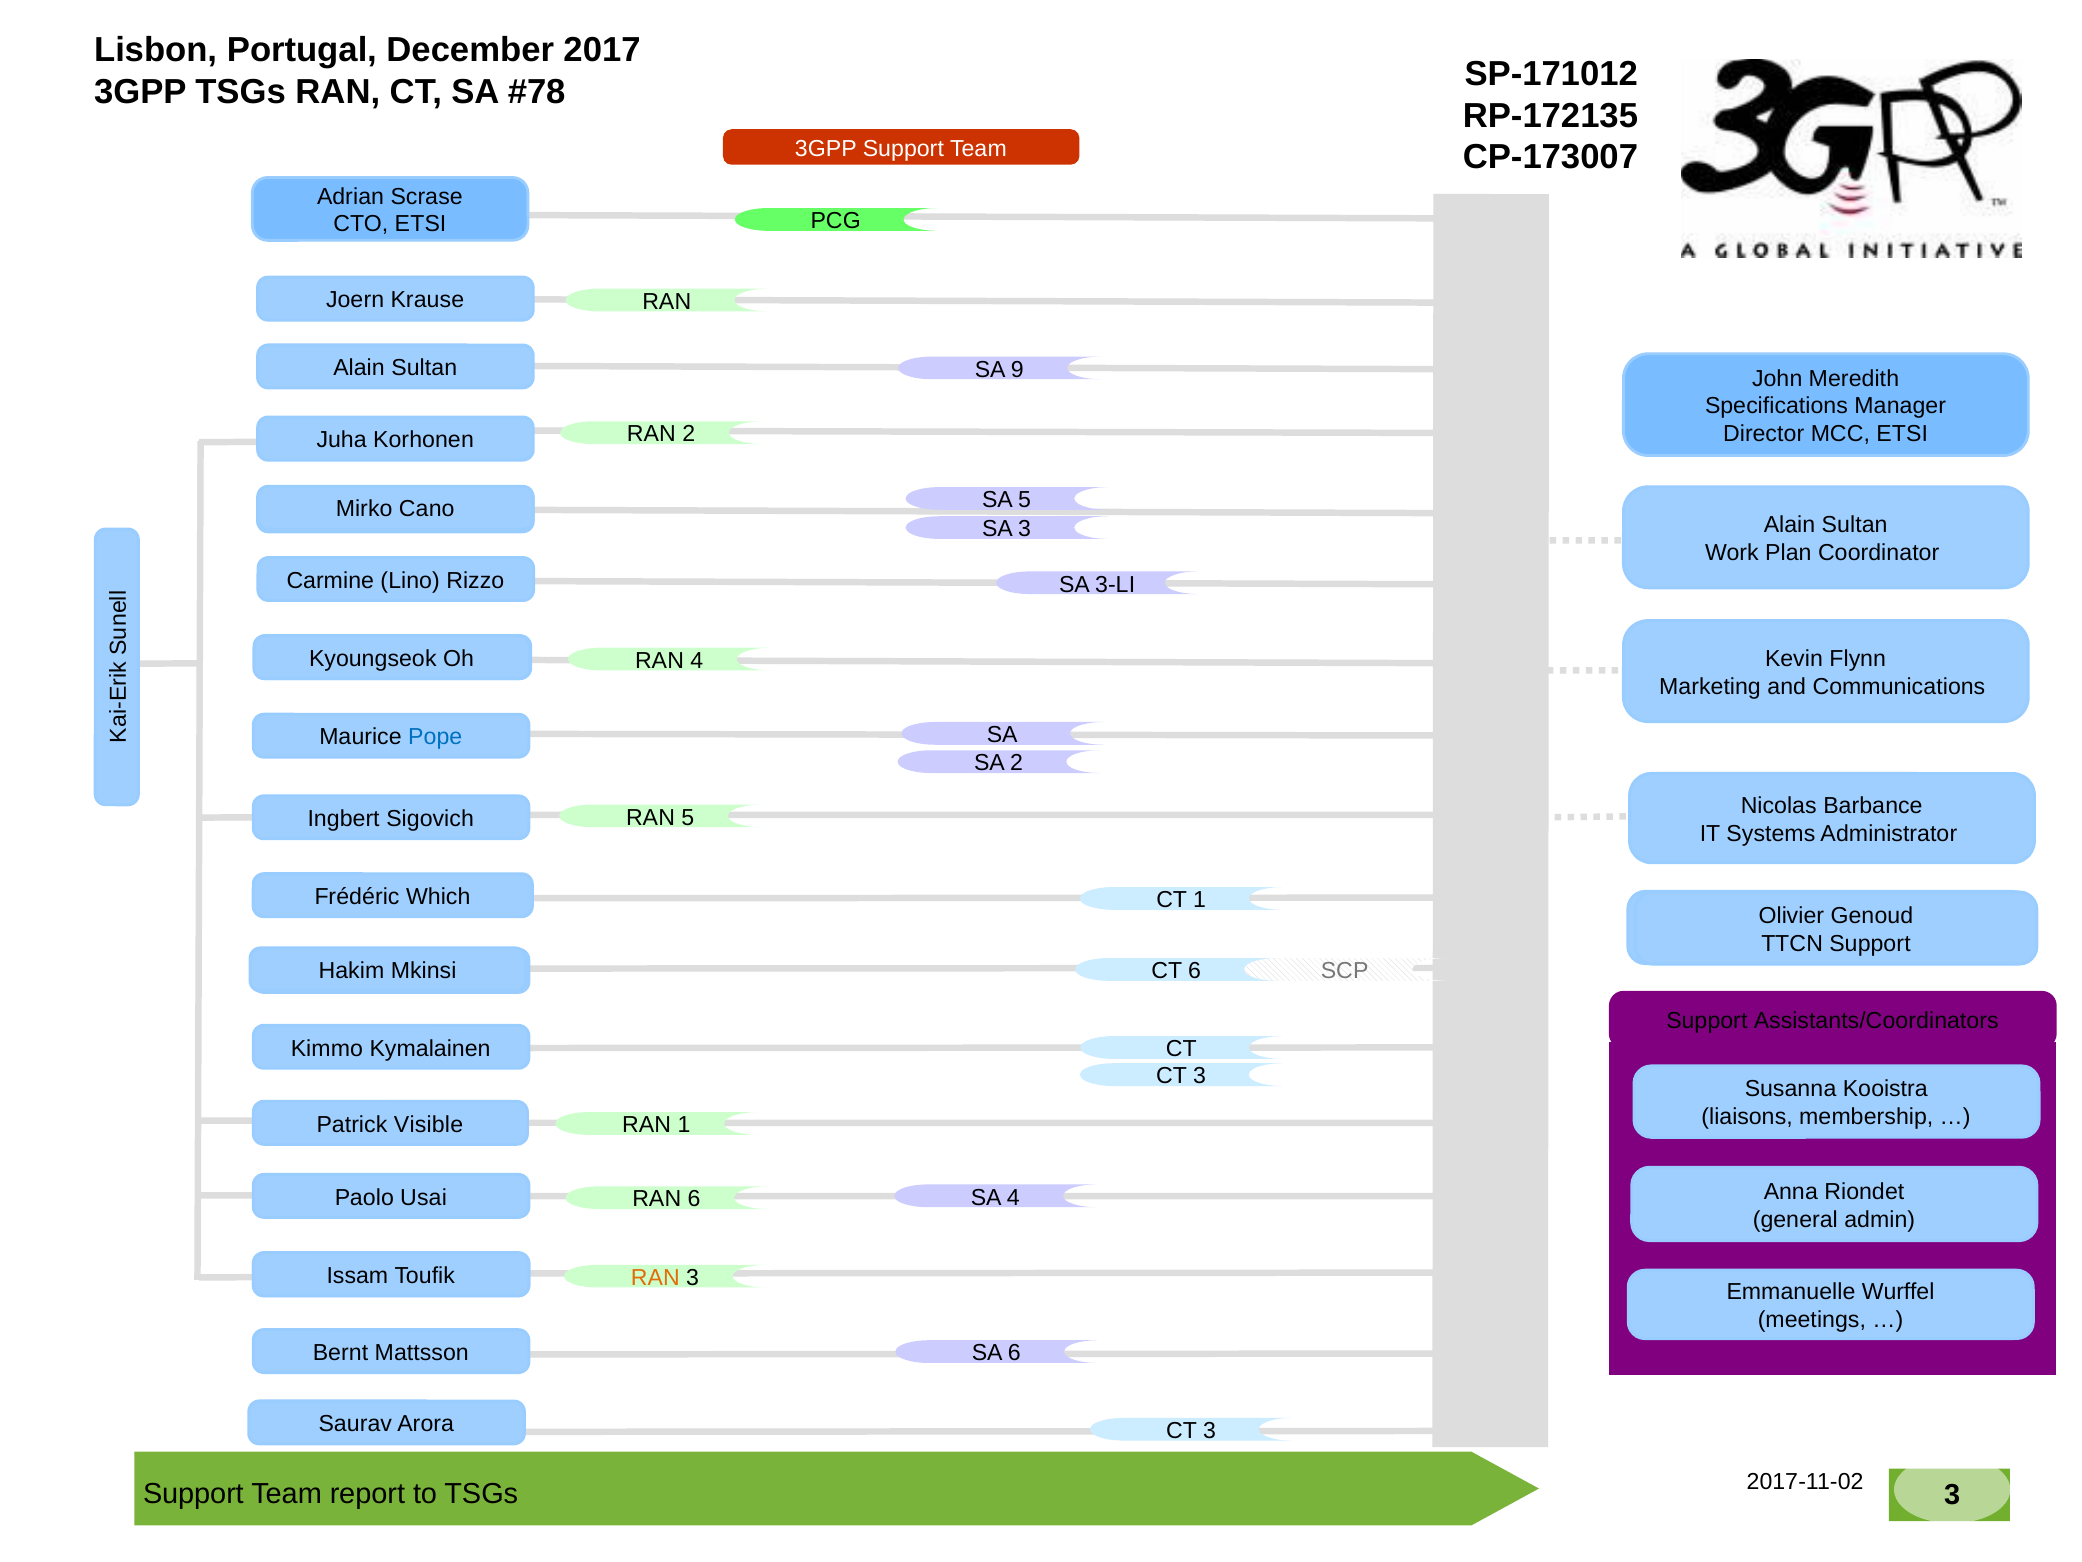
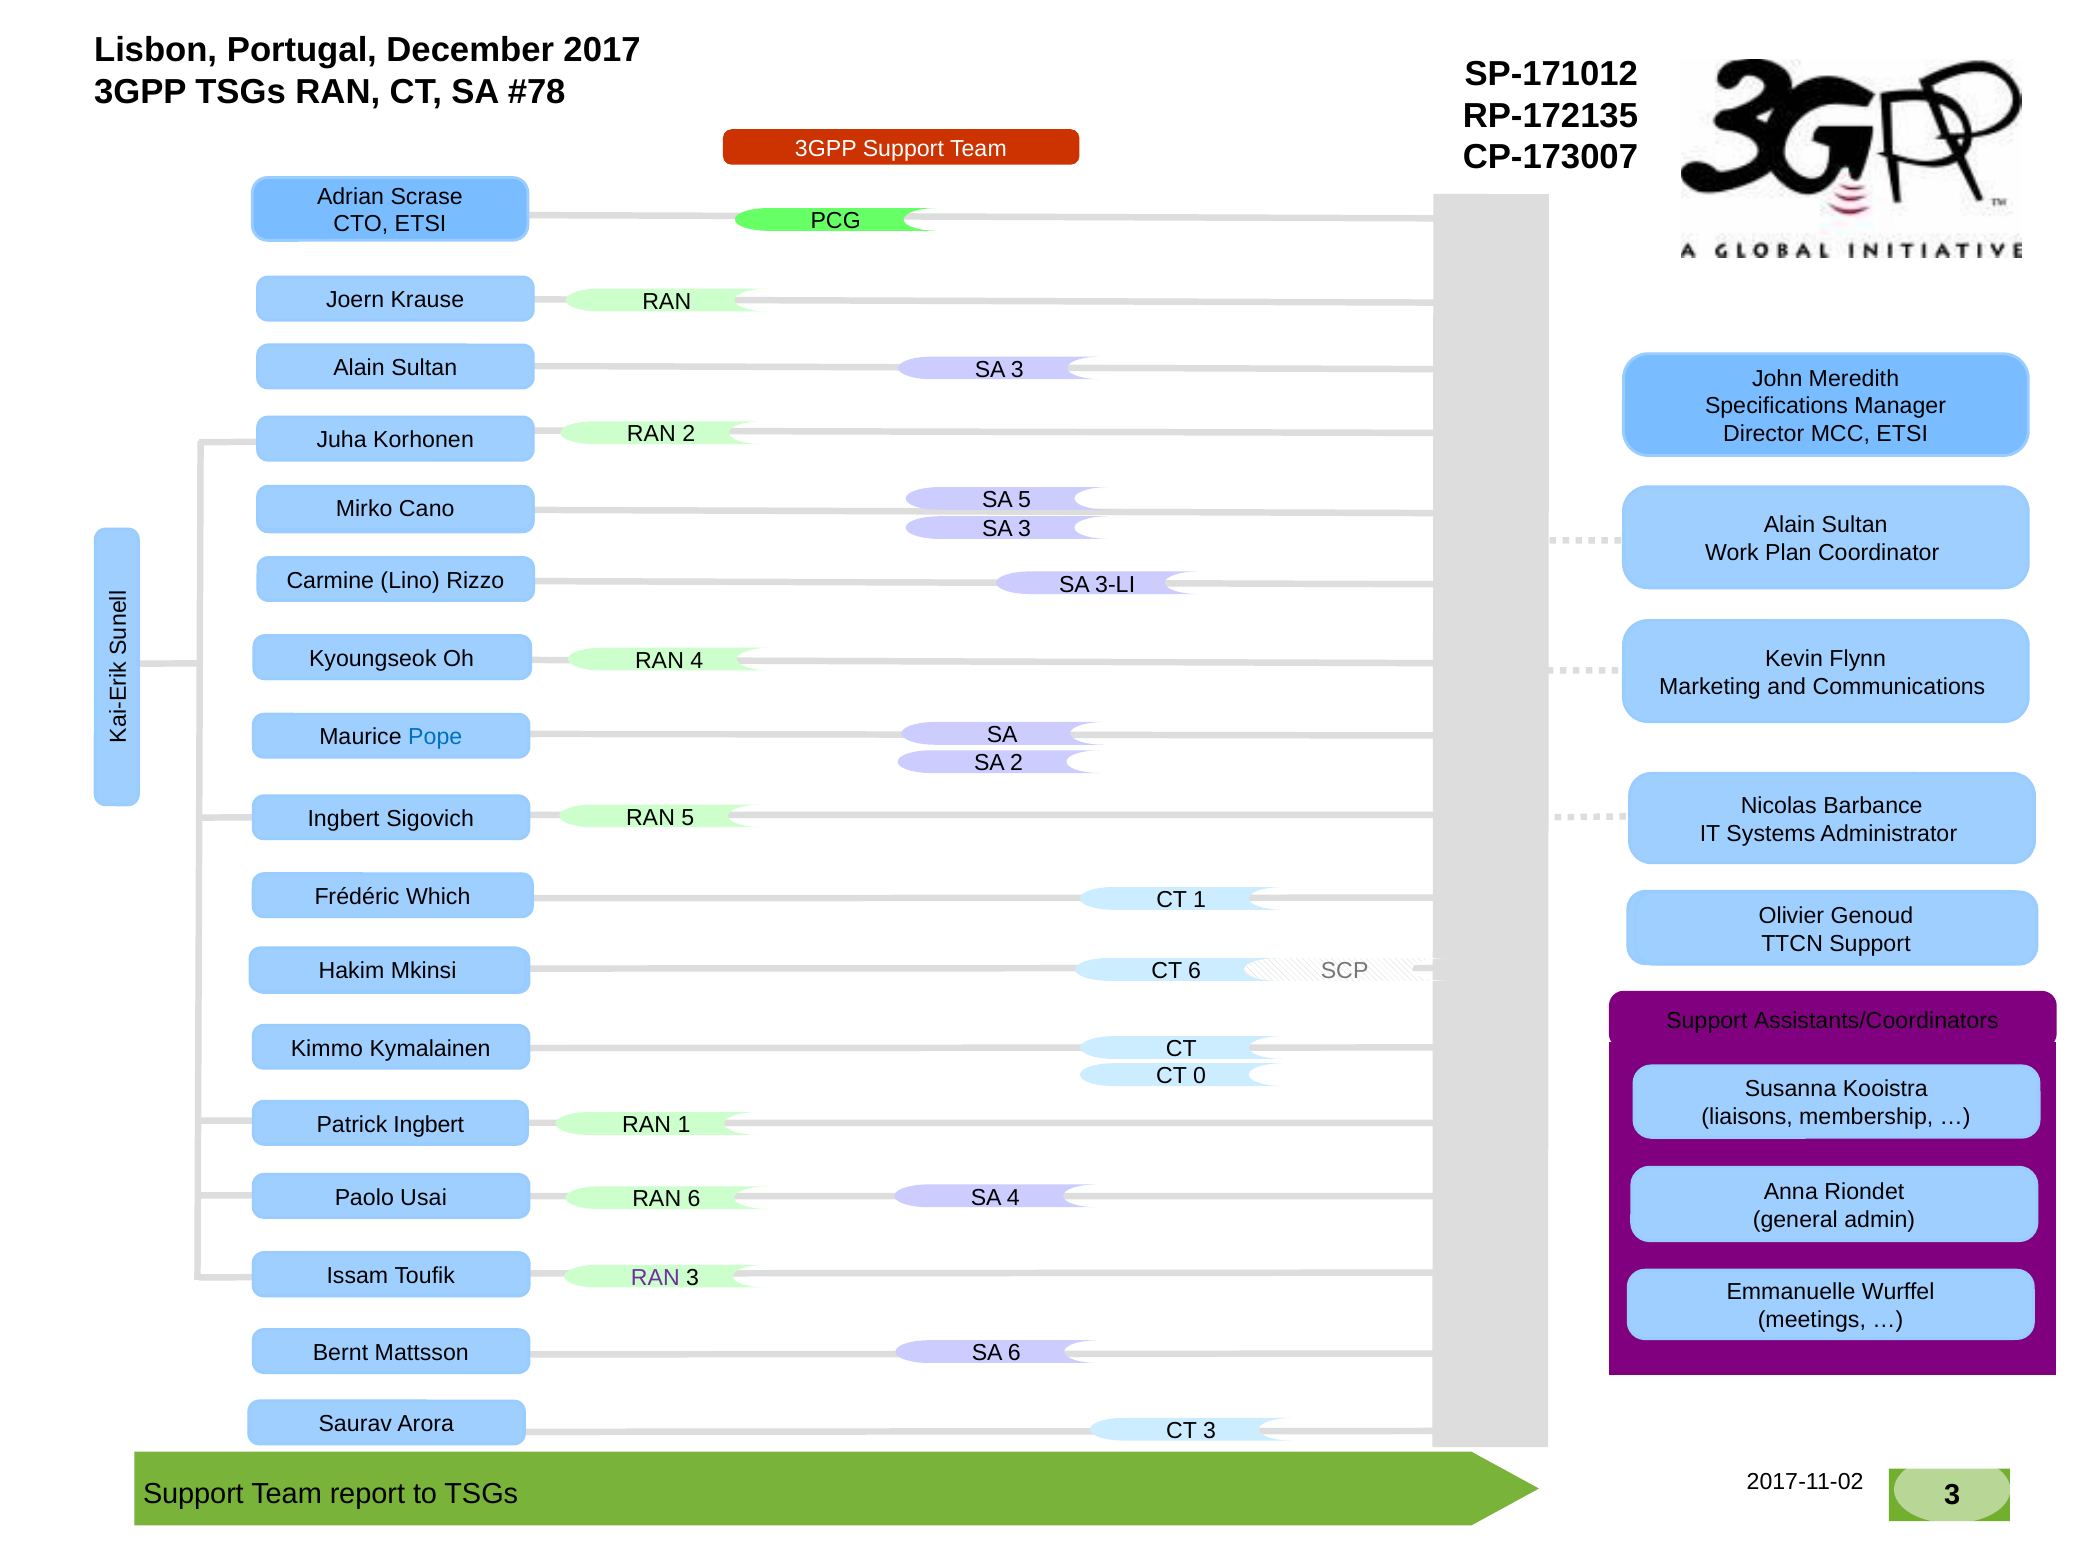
Sultan SA 9: 9 -> 3
3 at (1199, 1076): 3 -> 0
Patrick Visible: Visible -> Ingbert
RAN at (655, 1277) colour: orange -> purple
